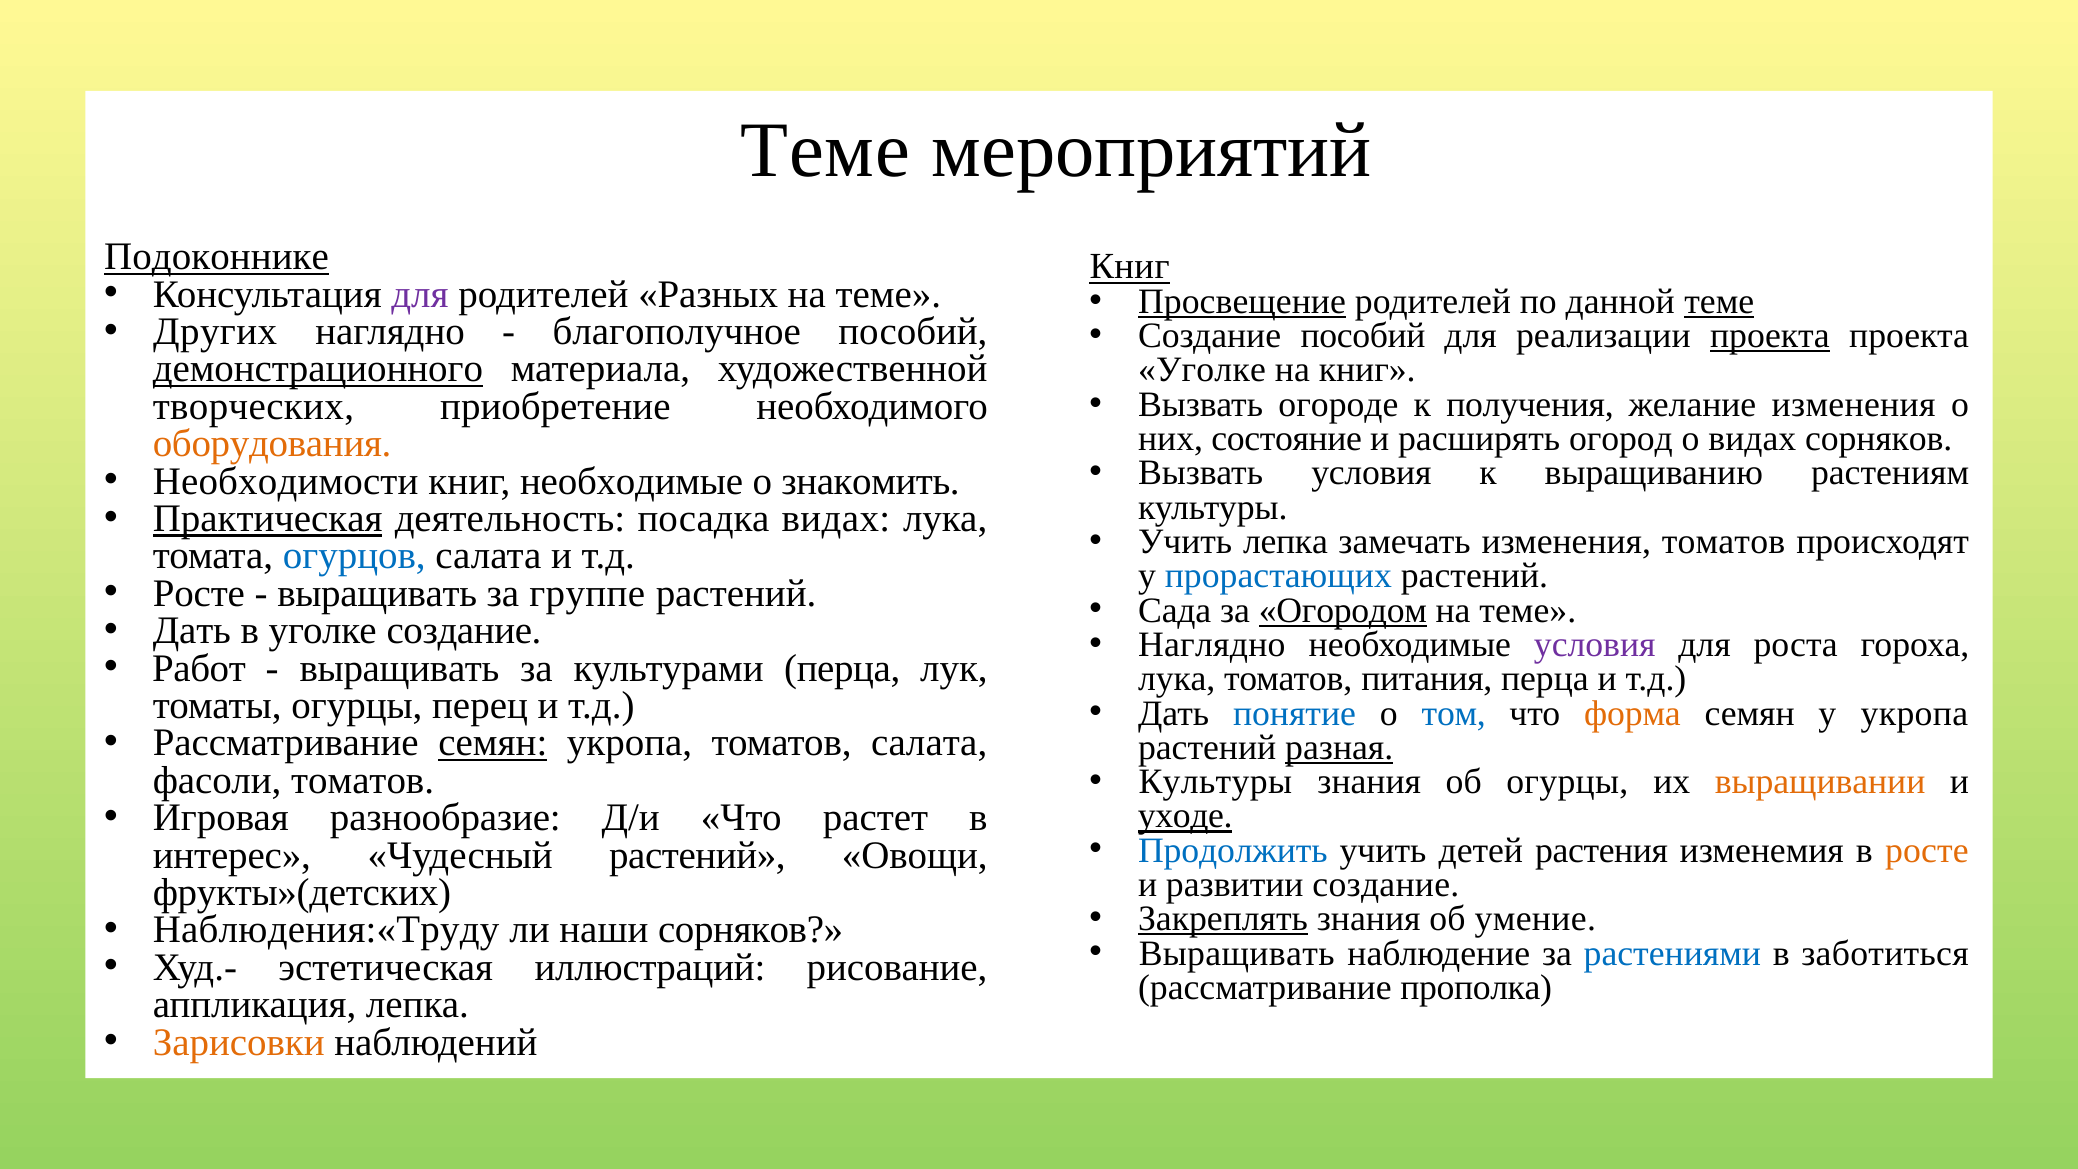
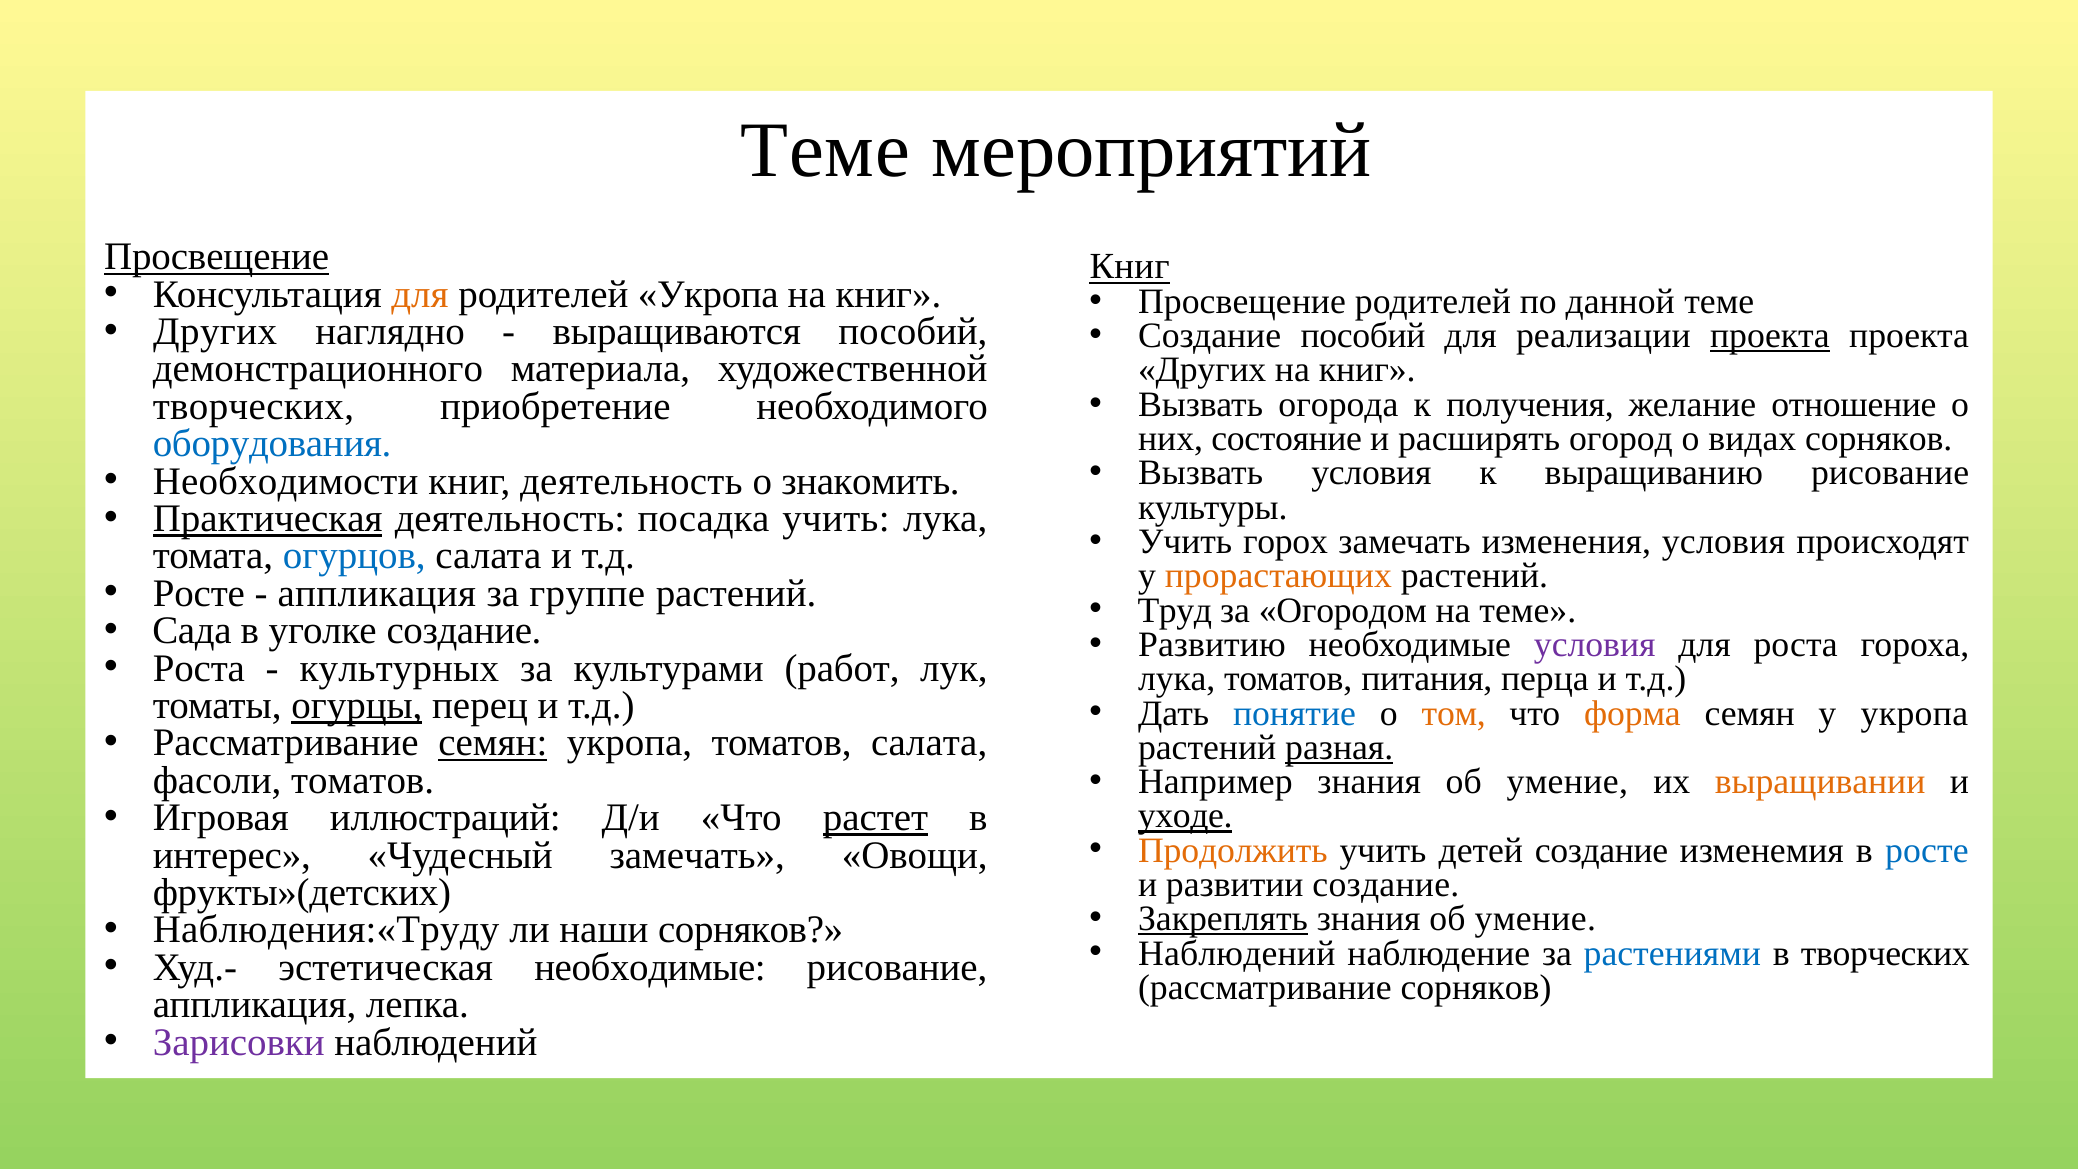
Подоконнике at (217, 257): Подоконнике -> Просвещение
для at (420, 294) colour: purple -> orange
родителей Разных: Разных -> Укропа
теме at (888, 294): теме -> книг
Просвещение at (1242, 302) underline: present -> none
теме at (1719, 302) underline: present -> none
благополучное: благополучное -> выращиваются
демонстрационного underline: present -> none
Уголке at (1202, 370): Уголке -> Других
огороде: огороде -> огорода
желание изменения: изменения -> отношение
оборудования colour: orange -> blue
выращиванию растениям: растениям -> рисование
книг необходимые: необходимые -> деятельность
посадка видах: видах -> учить
Учить лепка: лепка -> горох
изменения томатов: томатов -> условия
прорастающих colour: blue -> orange
выращивать at (377, 593): выращивать -> аппликация
Сада: Сада -> Труд
Огородом underline: present -> none
Дать at (192, 631): Дать -> Сада
Наглядно at (1212, 645): Наглядно -> Развитию
Работ at (199, 668): Работ -> Роста
выращивать at (400, 668): выращивать -> культурных
культурами перца: перца -> работ
огурцы at (357, 706) underline: none -> present
том colour: blue -> orange
Культуры at (1215, 782): Культуры -> Например
огурцы at (1567, 782): огурцы -> умение
разнообразие: разнообразие -> иллюстраций
растет underline: none -> present
Продолжить colour: blue -> orange
детей растения: растения -> создание
росте at (1927, 850) colour: orange -> blue
Чудесный растений: растений -> замечать
Выращивать at (1237, 953): Выращивать -> Наблюдений
в заботиться: заботиться -> творческих
эстетическая иллюстраций: иллюстраций -> необходимые
рассматривание прополка: прополка -> сорняков
Зарисовки colour: orange -> purple
